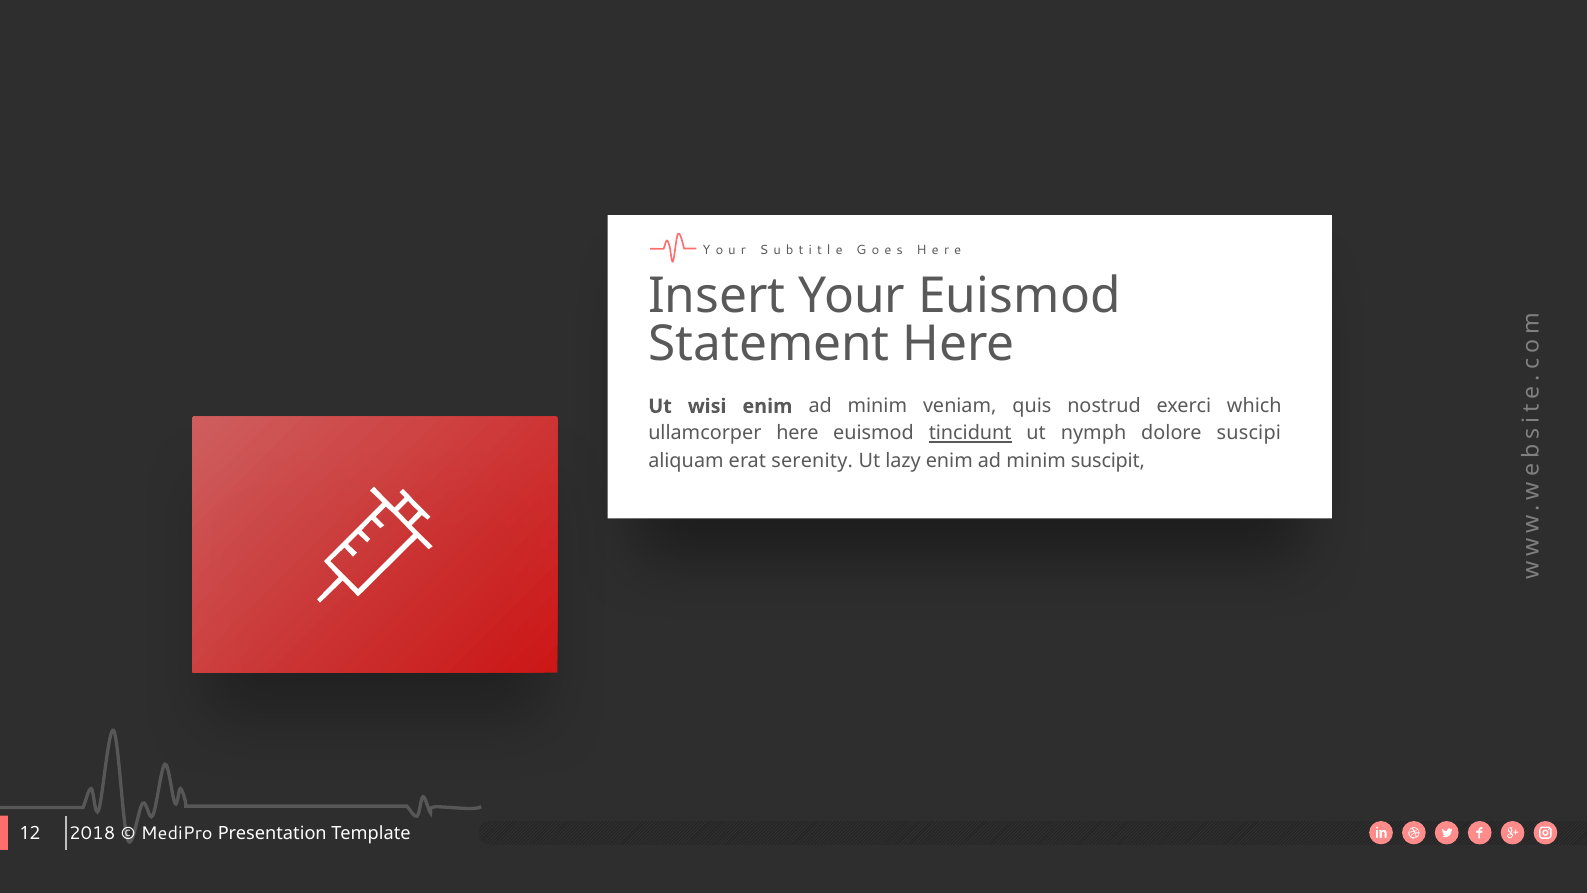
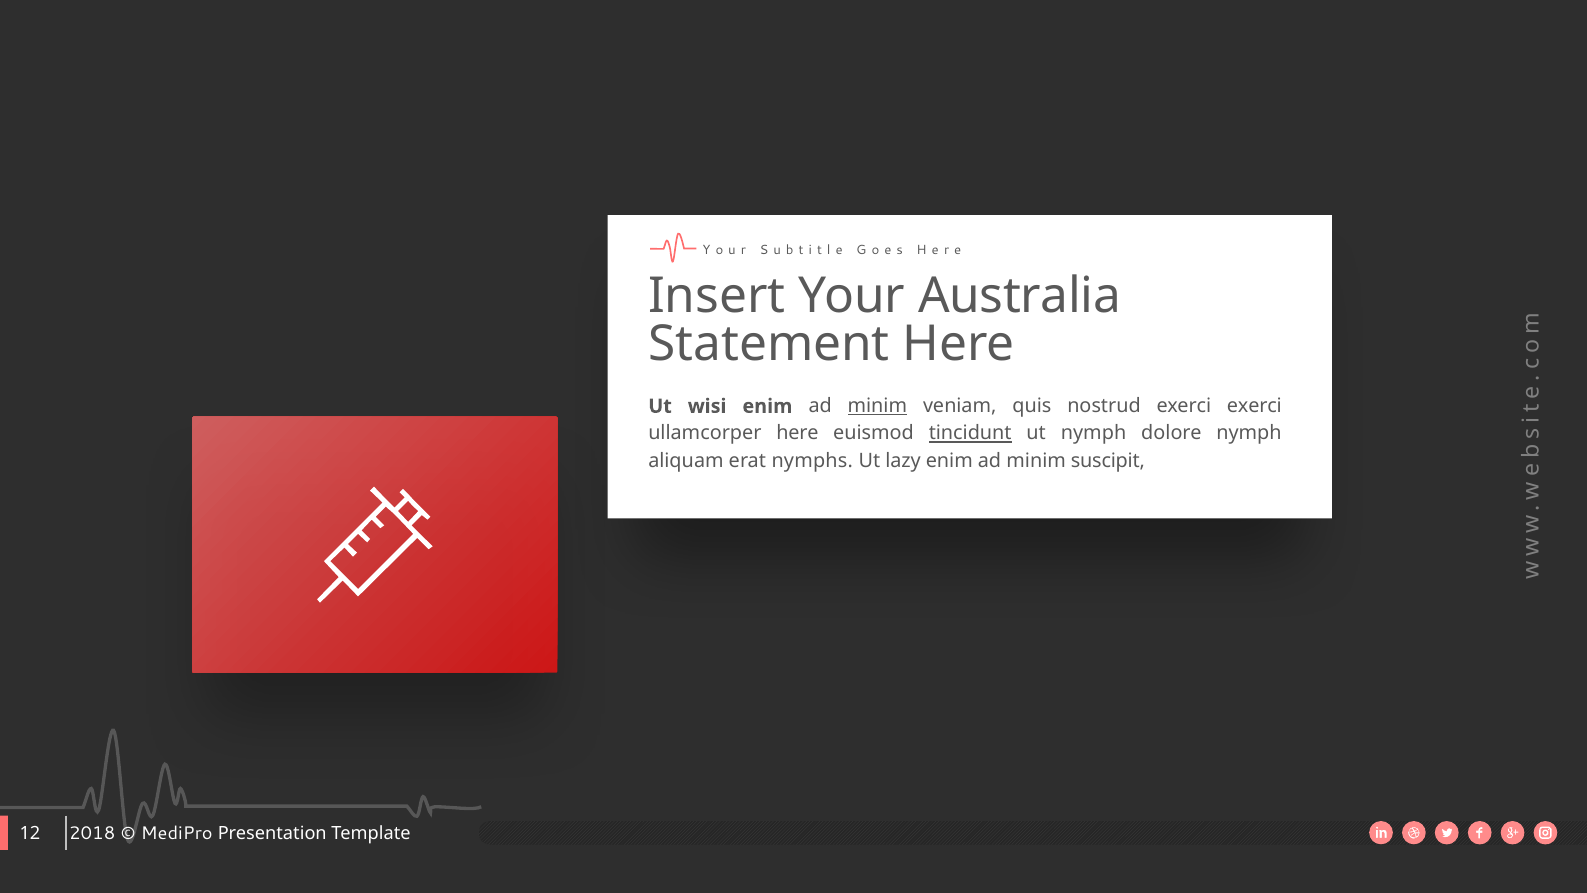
Your Euismod: Euismod -> Australia
minim at (877, 406) underline: none -> present
exerci which: which -> exerci
dolore suscipi: suscipi -> nymph
serenity: serenity -> nymphs
